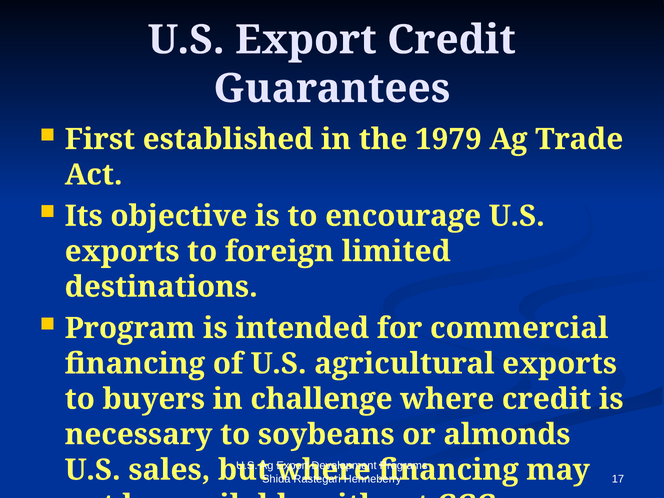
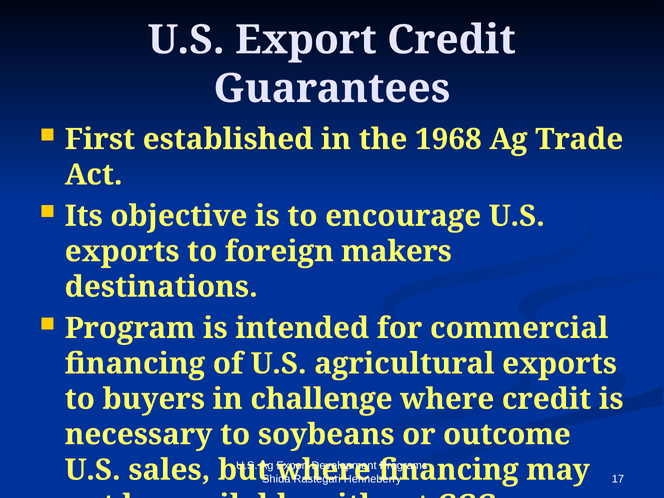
1979: 1979 -> 1968
limited: limited -> makers
almonds: almonds -> outcome
